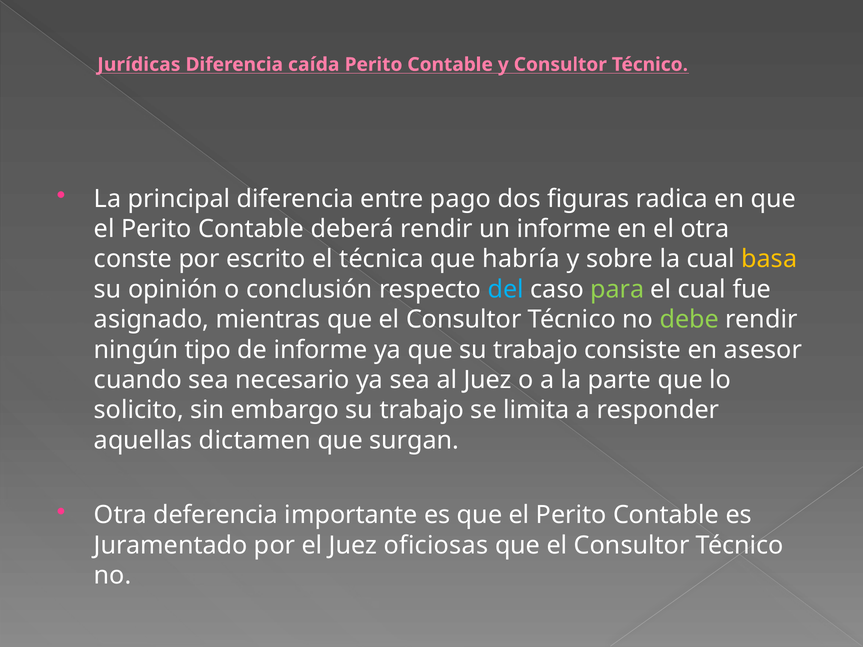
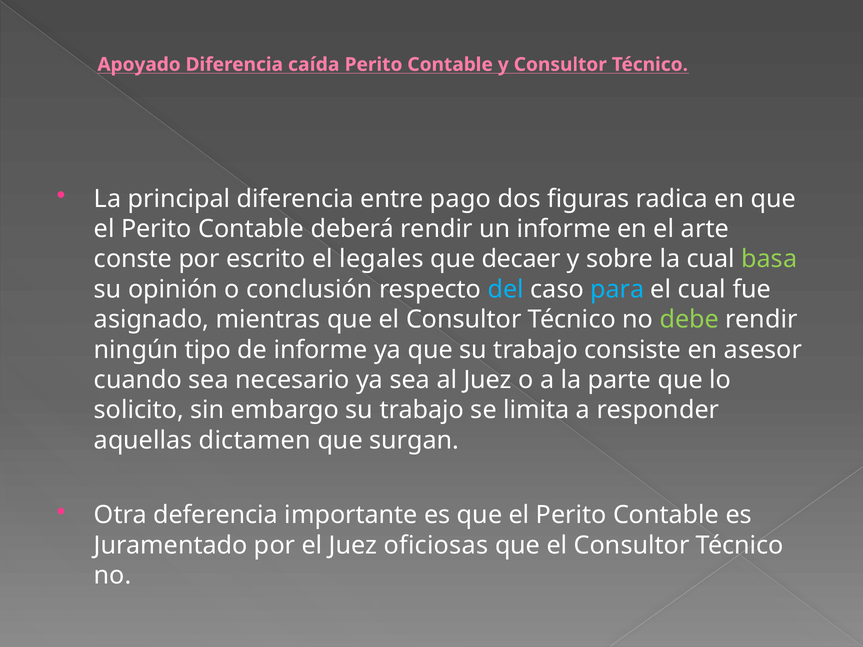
Jurídicas: Jurídicas -> Apoyado
el otra: otra -> arte
técnica: técnica -> legales
habría: habría -> decaer
basa colour: yellow -> light green
para colour: light green -> light blue
